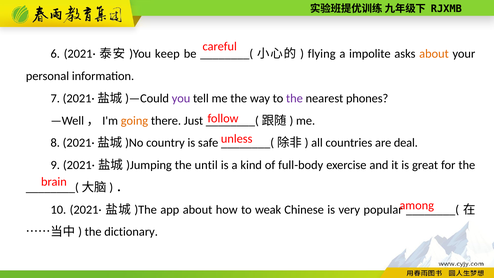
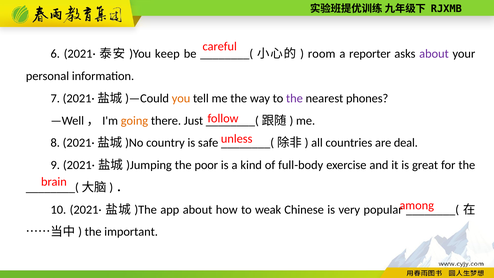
flying: flying -> room
impolite: impolite -> reporter
about at (434, 54) colour: orange -> purple
you colour: purple -> orange
until: until -> poor
dictionary: dictionary -> important
